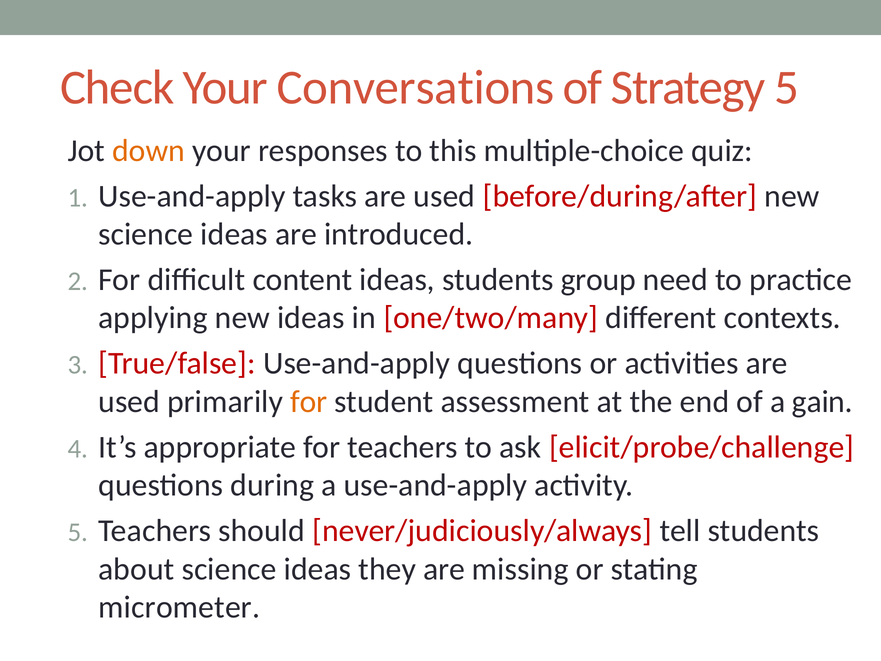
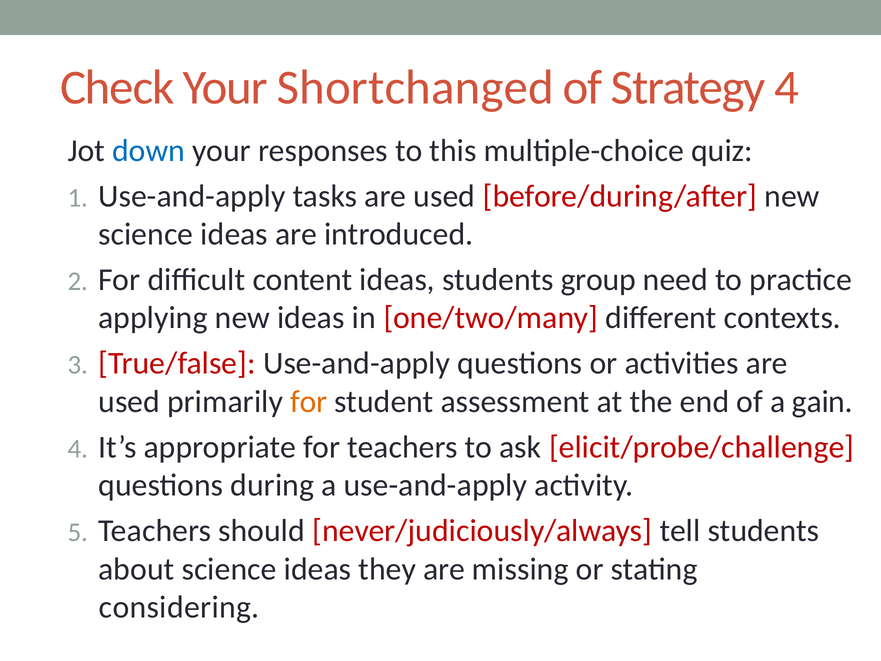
Conversations: Conversations -> Shortchanged
Strategy 5: 5 -> 4
down colour: orange -> blue
micrometer: micrometer -> considering
